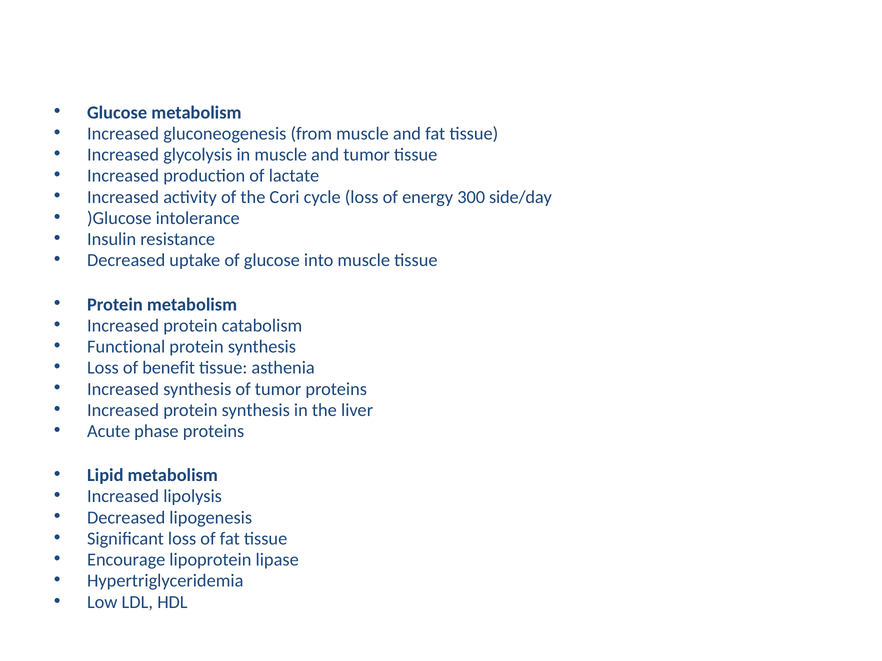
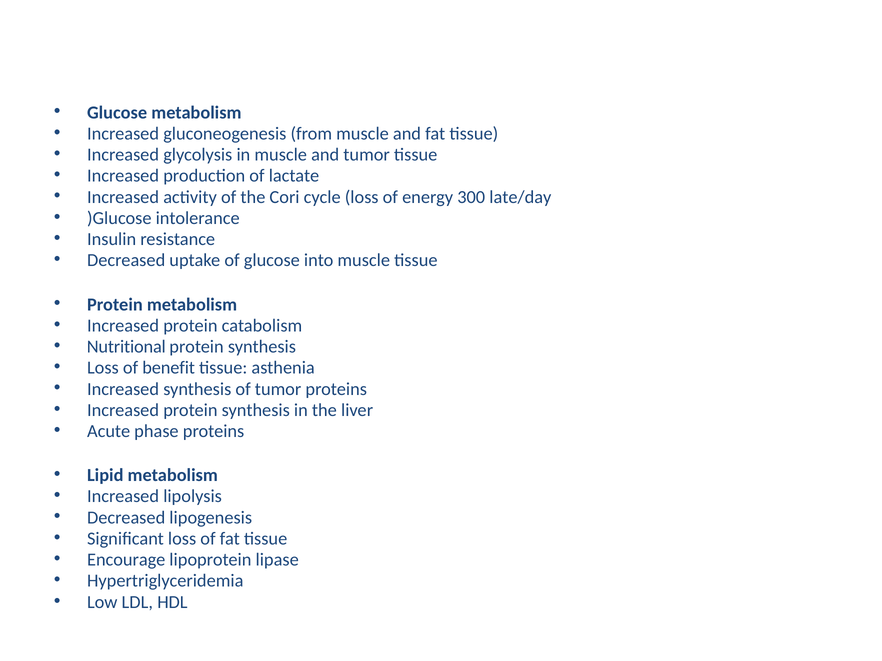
side/day: side/day -> late/day
Functional: Functional -> Nutritional
